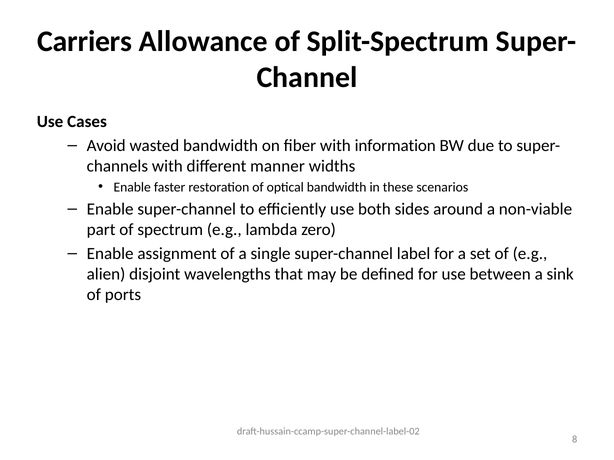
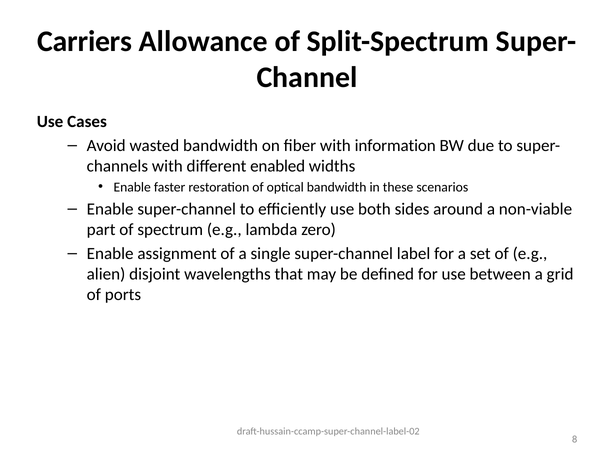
manner: manner -> enabled
sink: sink -> grid
